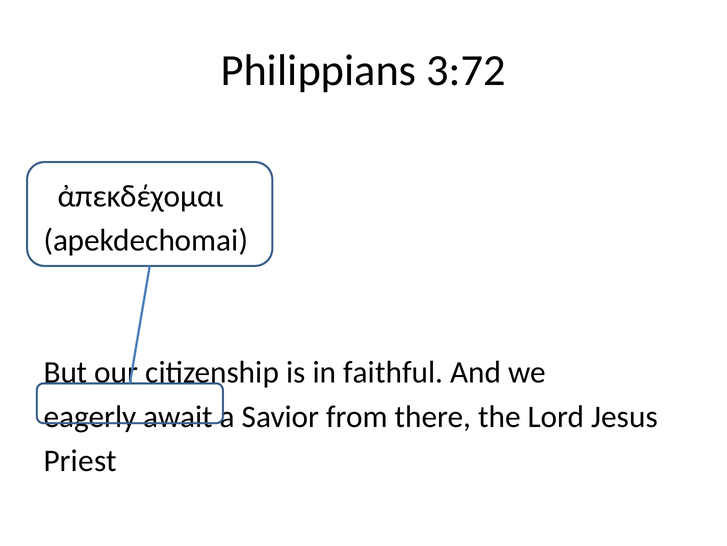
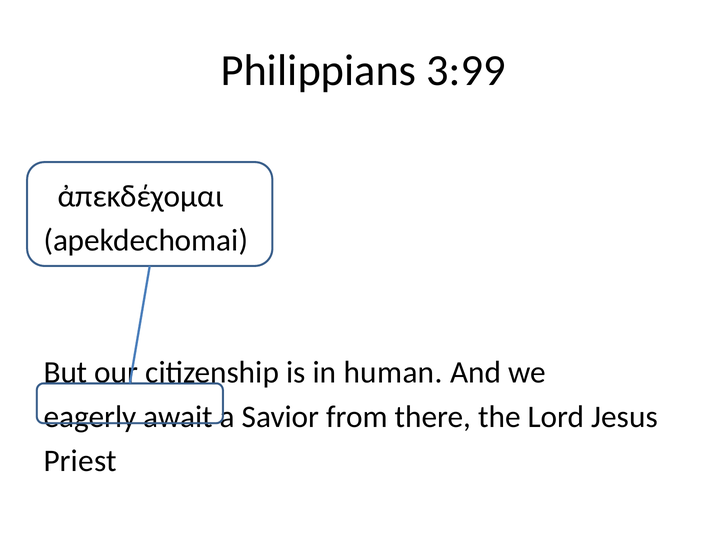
3:72: 3:72 -> 3:99
faithful: faithful -> human
